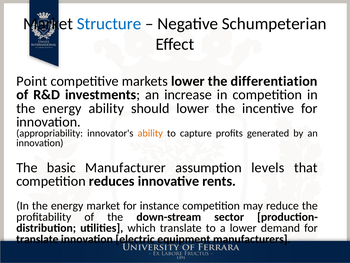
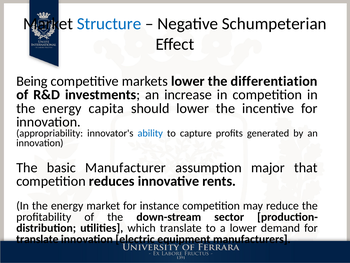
Point: Point -> Being
energy ability: ability -> capita
ability at (150, 133) colour: orange -> blue
levels: levels -> major
